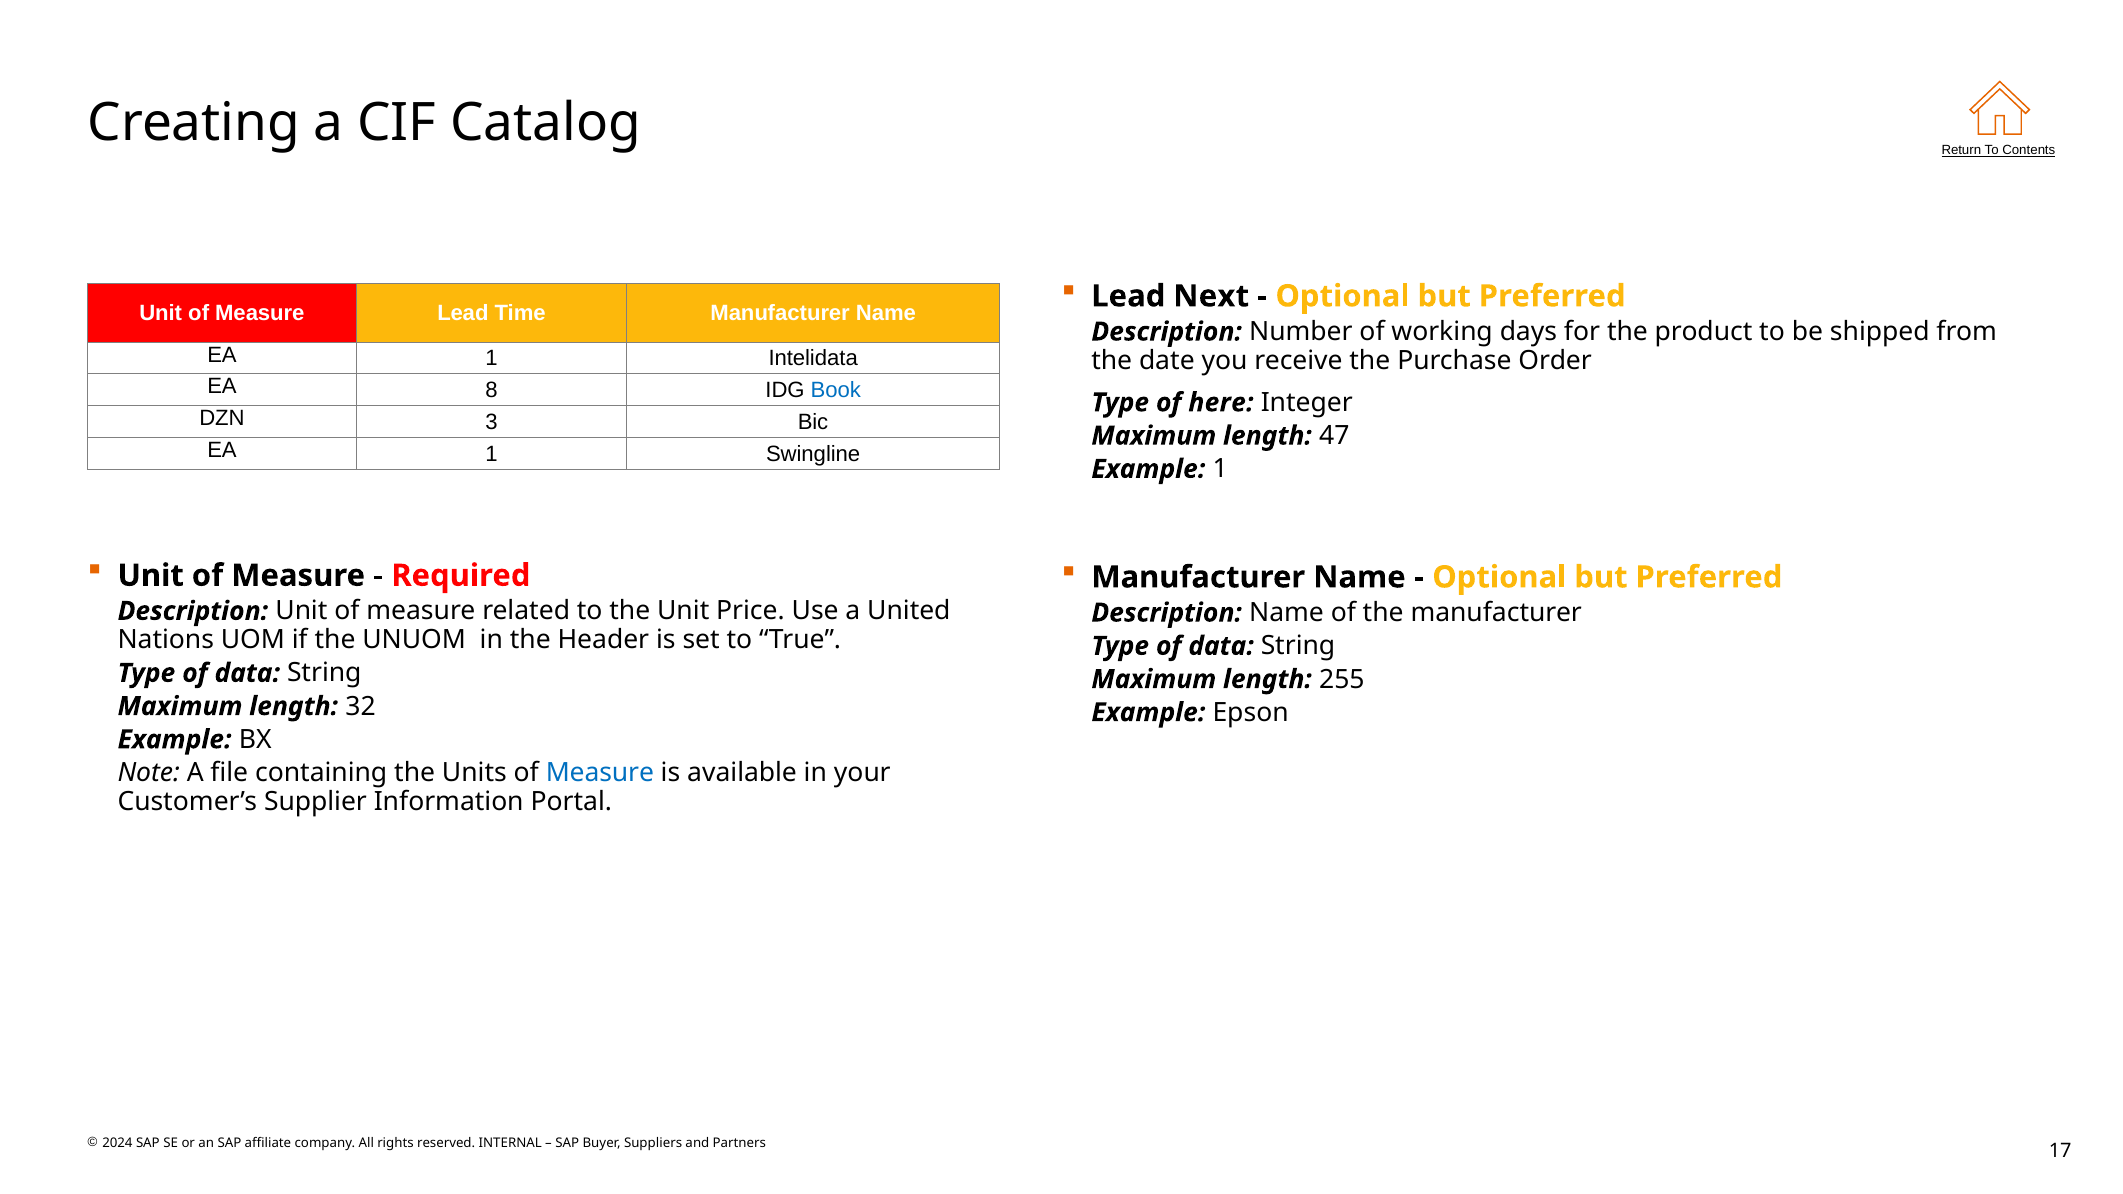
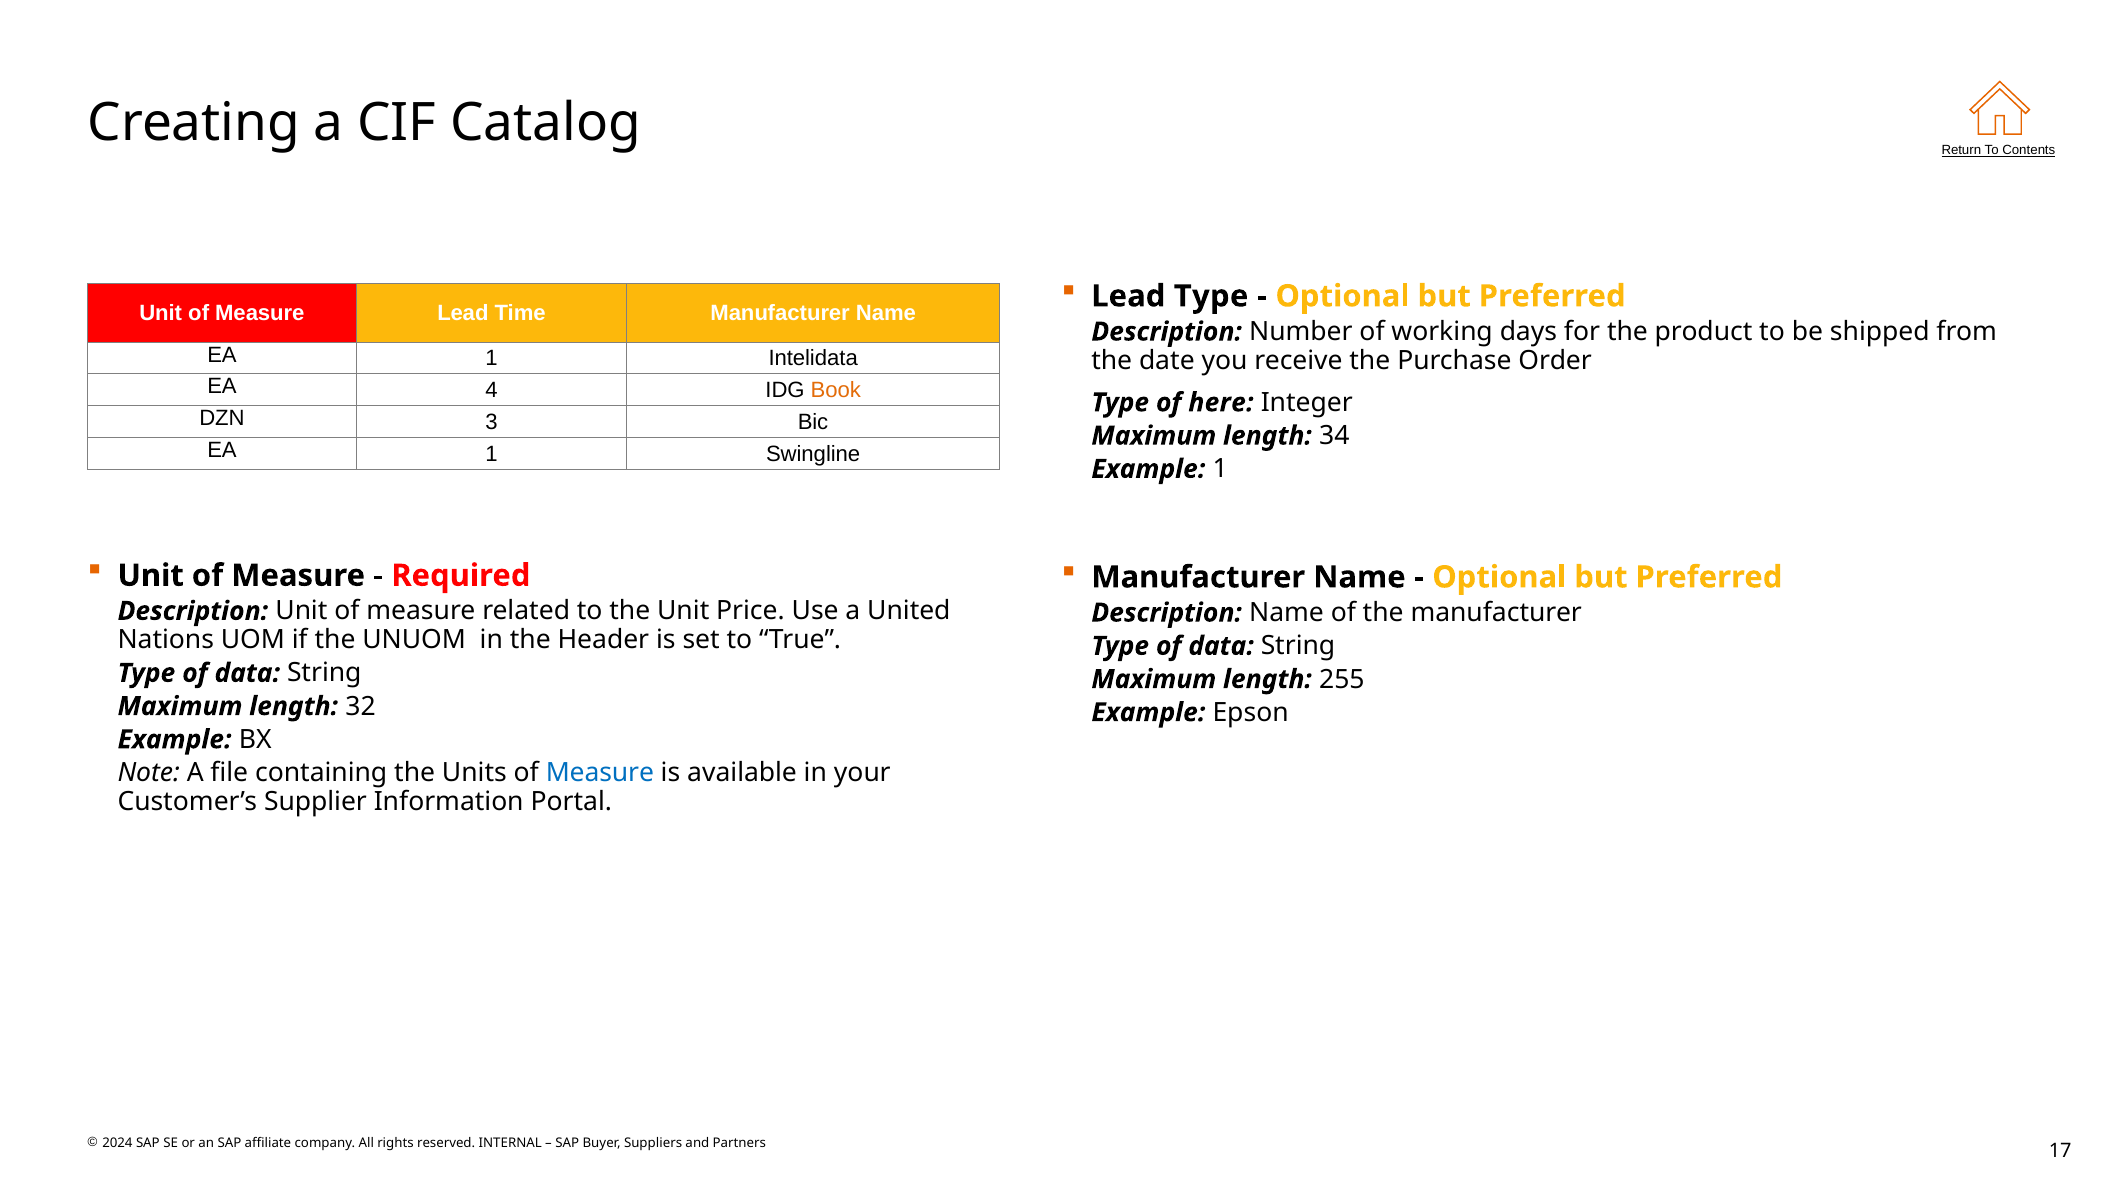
Lead Next: Next -> Type
8: 8 -> 4
Book colour: blue -> orange
47: 47 -> 34
